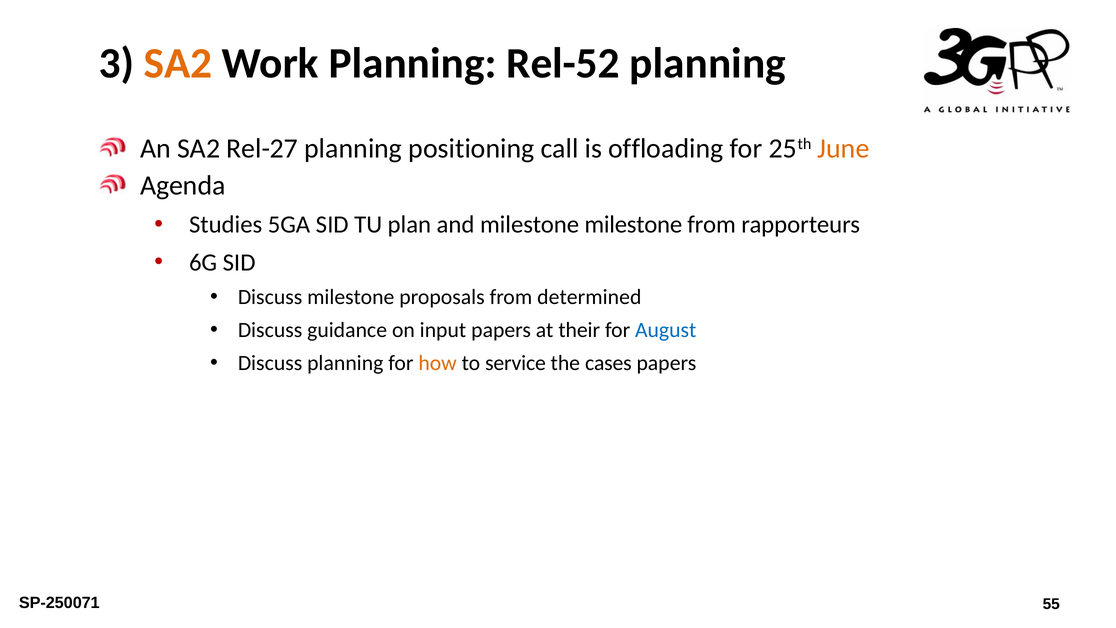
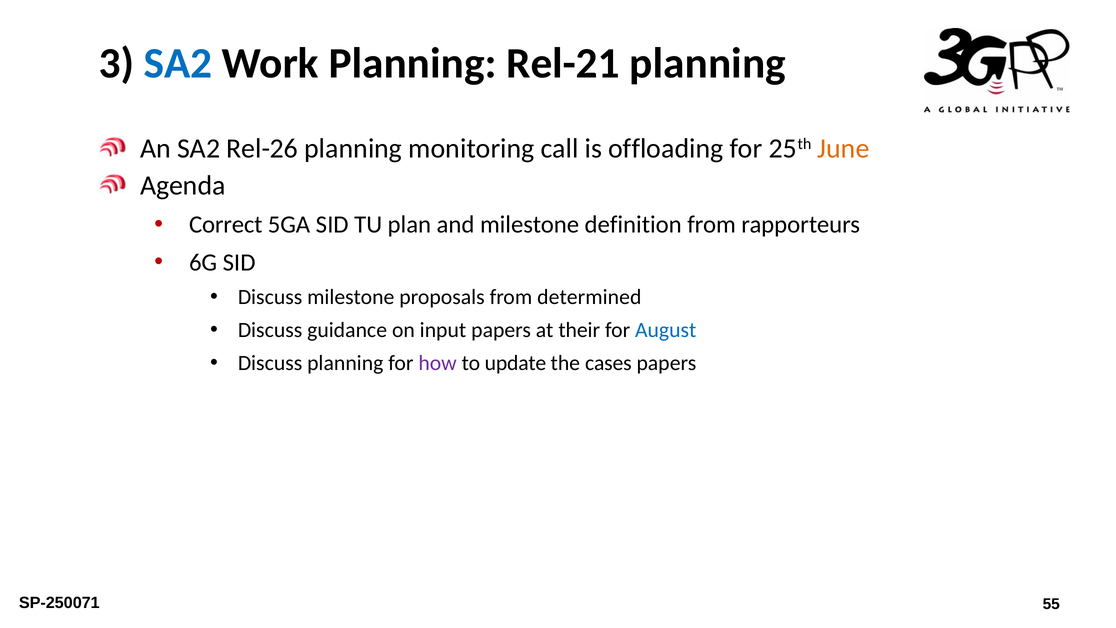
SA2 at (178, 63) colour: orange -> blue
Rel-52: Rel-52 -> Rel-21
Rel-27: Rel-27 -> Rel-26
positioning: positioning -> monitoring
Studies: Studies -> Correct
milestone milestone: milestone -> definition
how colour: orange -> purple
service: service -> update
